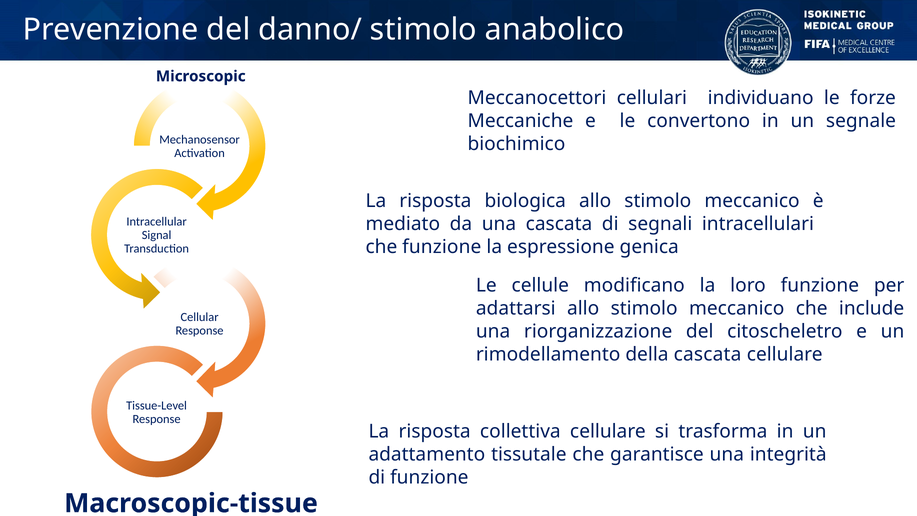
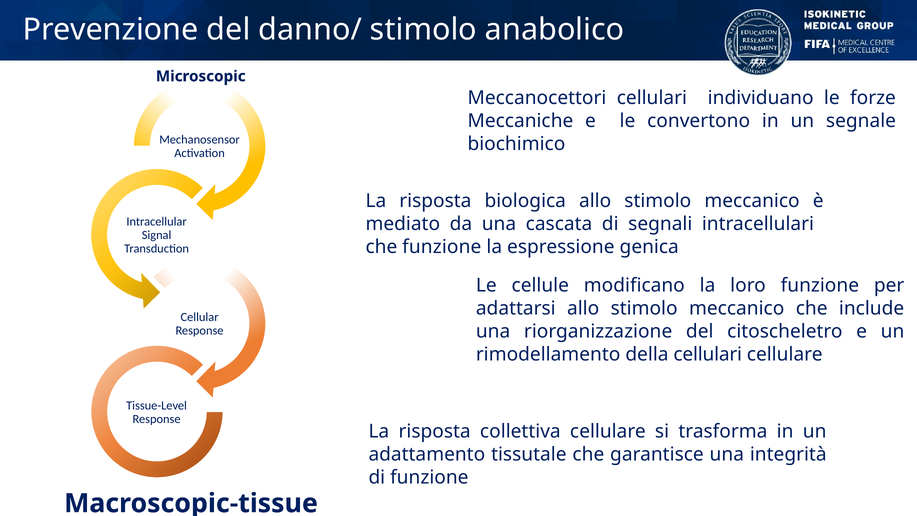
della cascata: cascata -> cellulari
